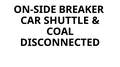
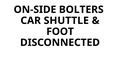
BREAKER: BREAKER -> BOLTERS
COAL: COAL -> FOOT
